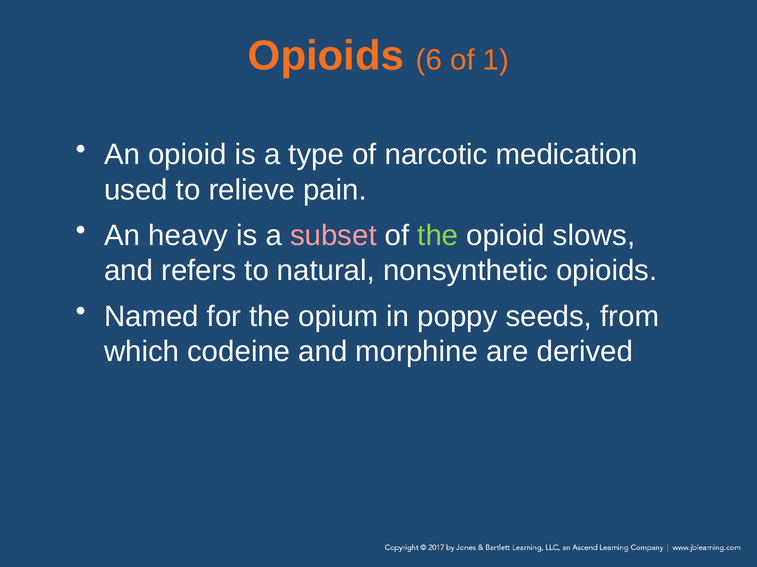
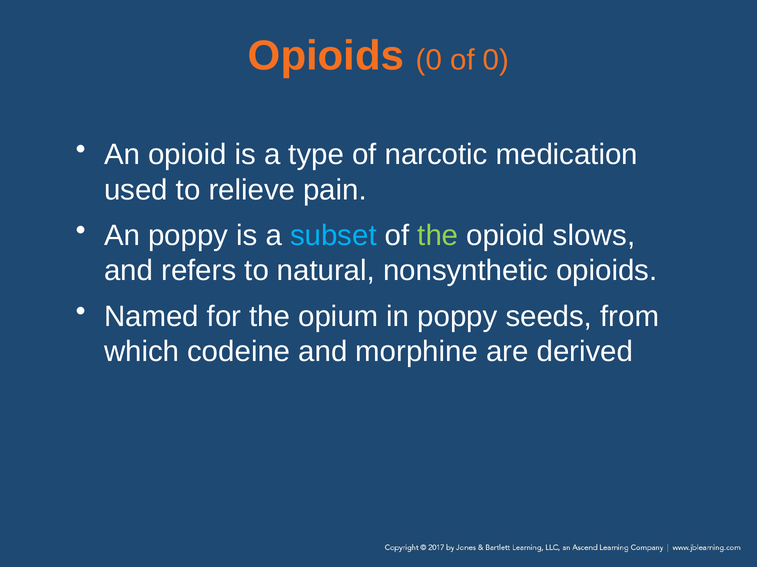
Opioids 6: 6 -> 0
of 1: 1 -> 0
An heavy: heavy -> poppy
subset colour: pink -> light blue
